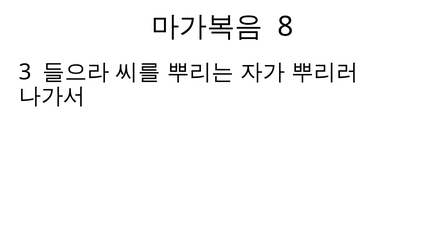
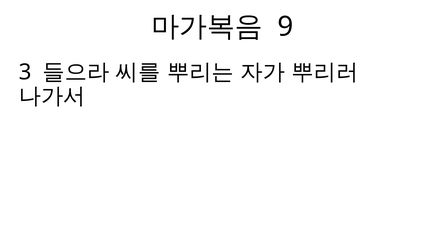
8: 8 -> 9
